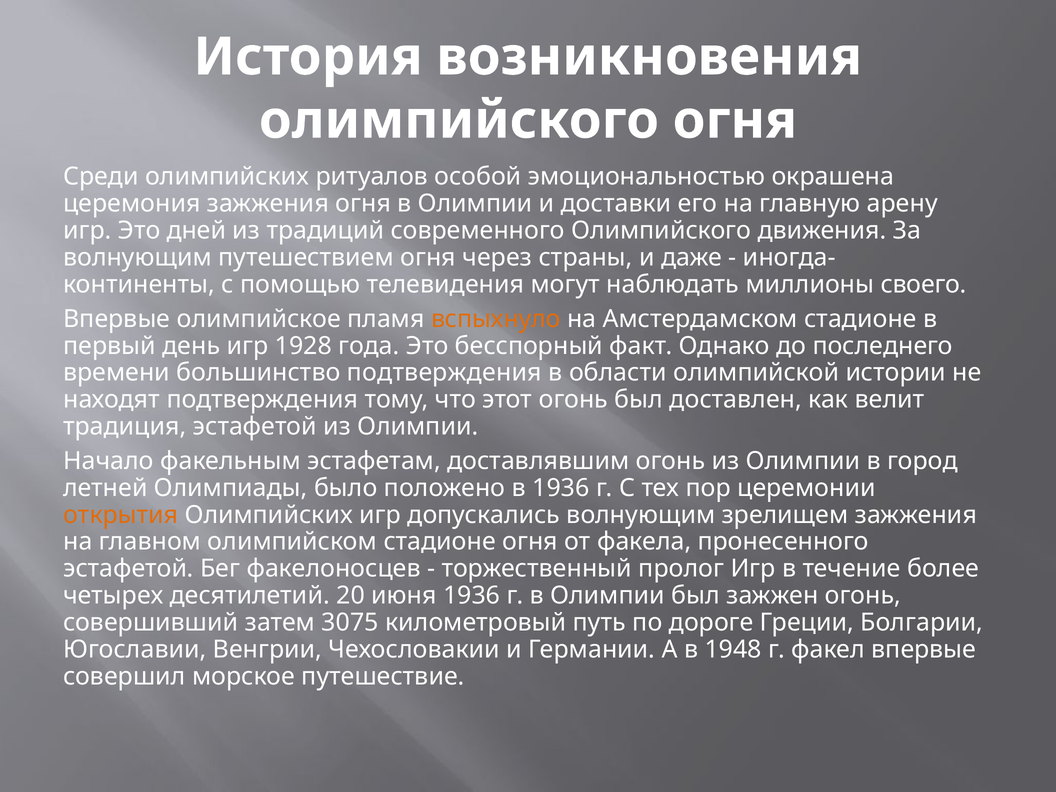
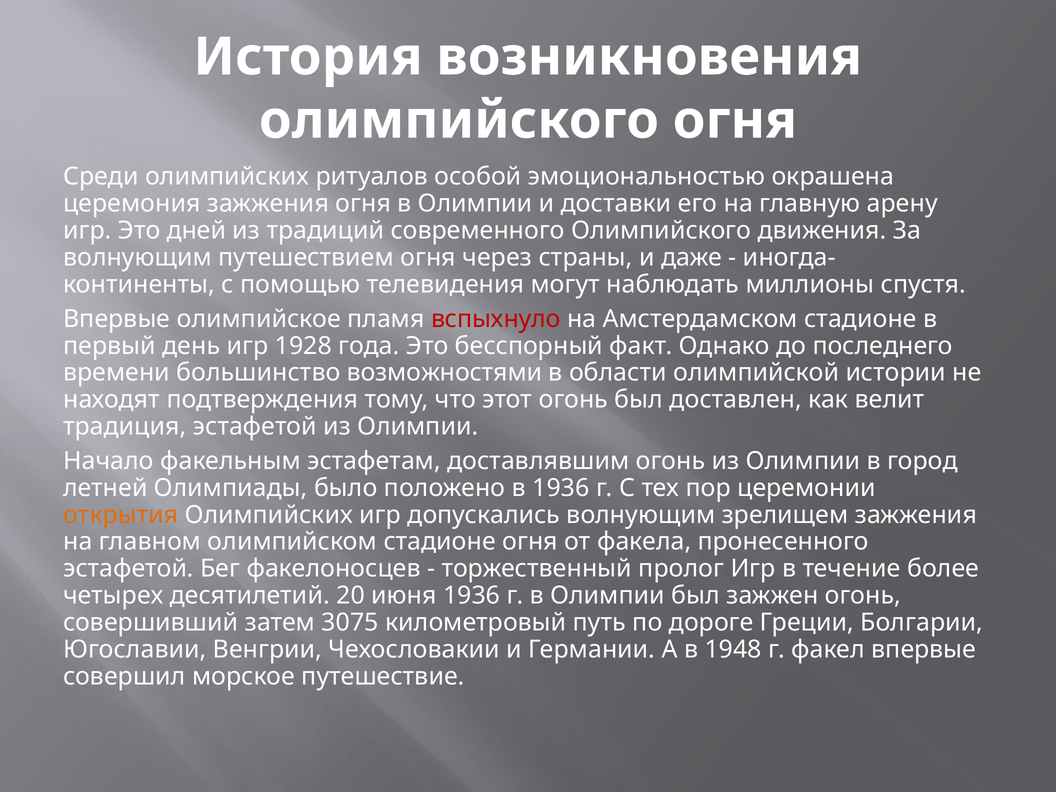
своего: своего -> спустя
вспыхнуло colour: orange -> red
большинство подтверждения: подтверждения -> возможностями
